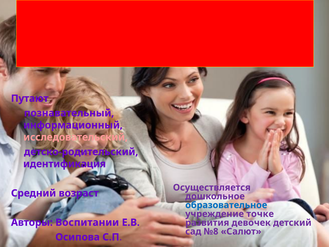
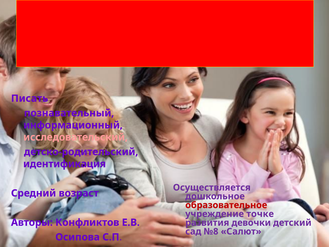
Путают: Путают -> Писать
образовательное colour: blue -> red
Воспитании: Воспитании -> Конфликтов
девочек: девочек -> девочки
